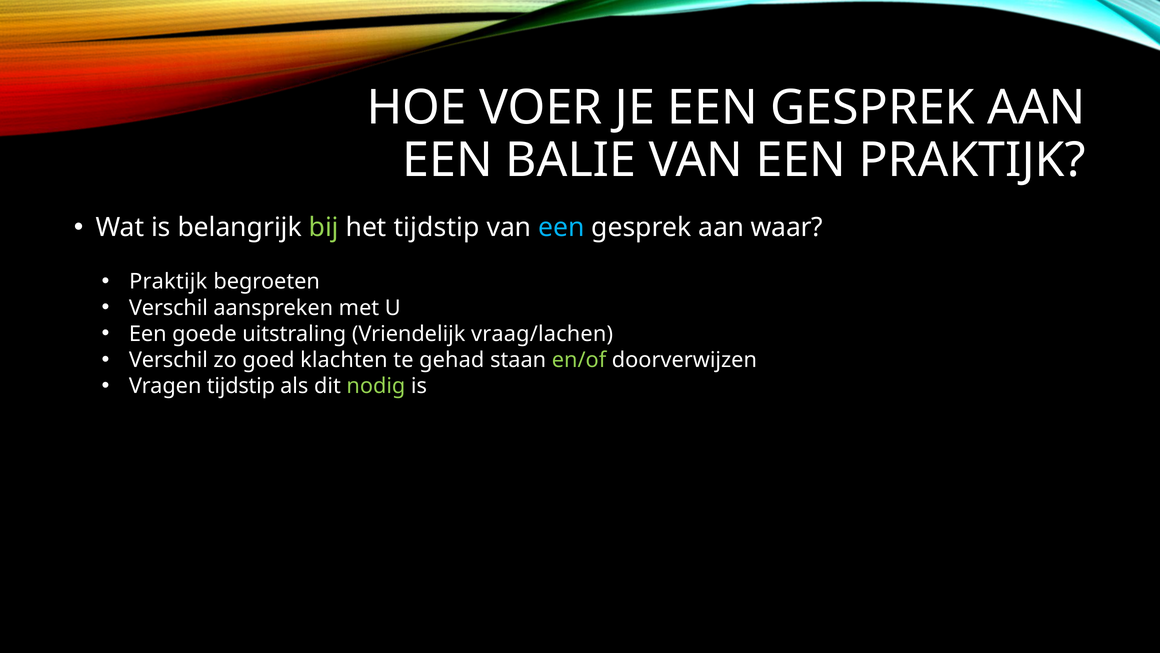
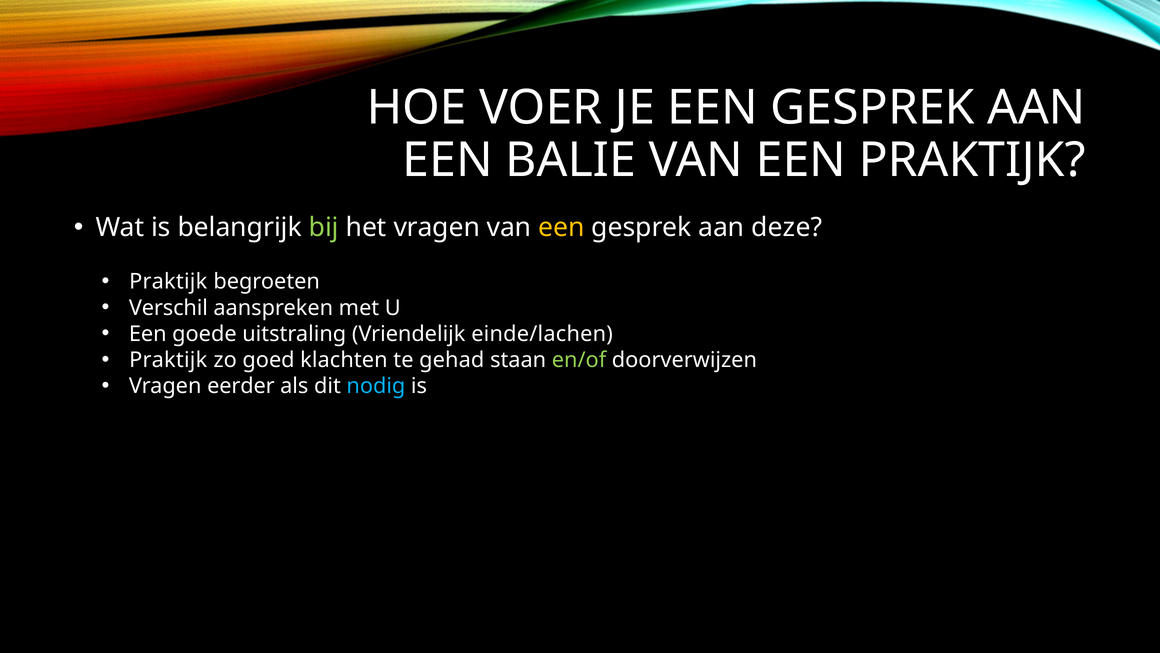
het tijdstip: tijdstip -> vragen
een at (561, 227) colour: light blue -> yellow
waar: waar -> deze
vraag/lachen: vraag/lachen -> einde/lachen
Verschil at (168, 360): Verschil -> Praktijk
Vragen tijdstip: tijdstip -> eerder
nodig colour: light green -> light blue
